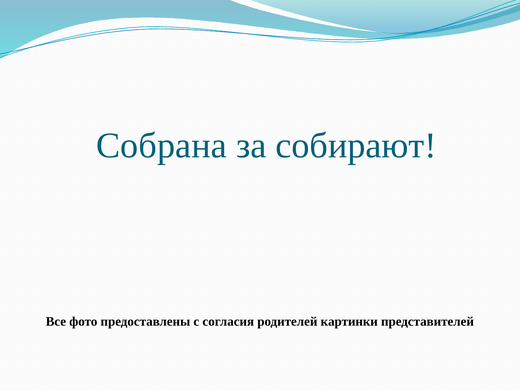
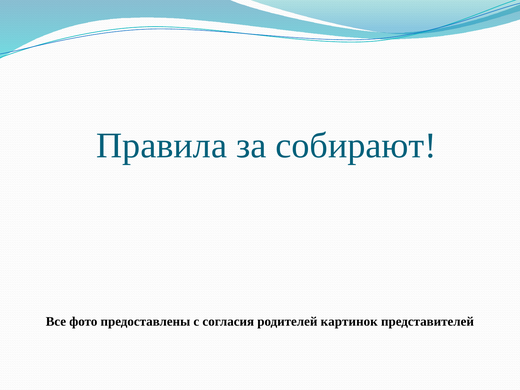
Собрана: Собрана -> Правила
картинки: картинки -> картинок
